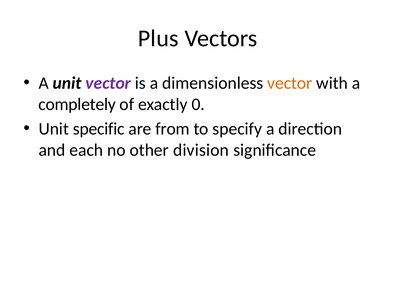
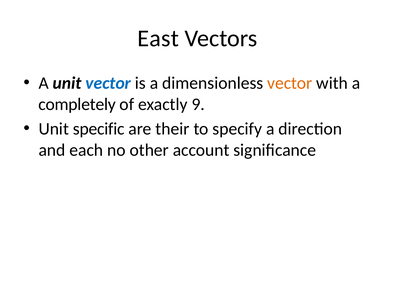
Plus: Plus -> East
vector at (108, 83) colour: purple -> blue
0: 0 -> 9
from: from -> their
division: division -> account
